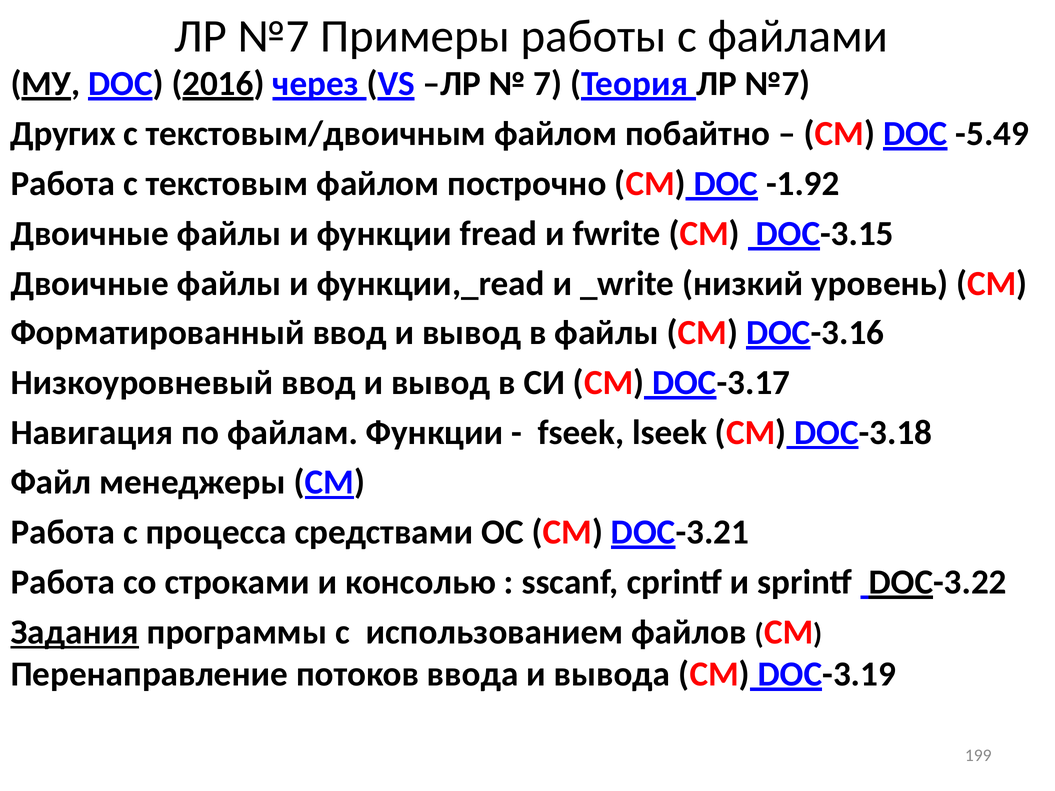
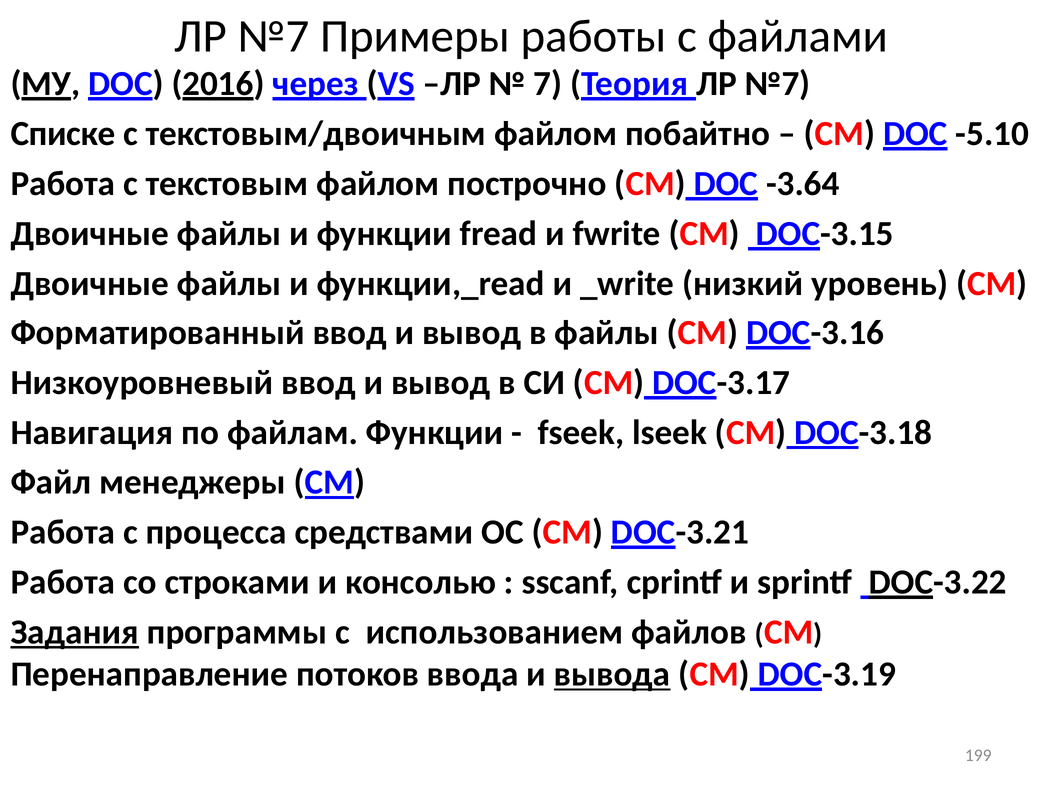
Других: Других -> Списке
-5.49: -5.49 -> -5.10
-1.92: -1.92 -> -3.64
вывода underline: none -> present
